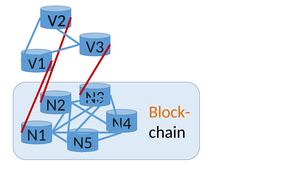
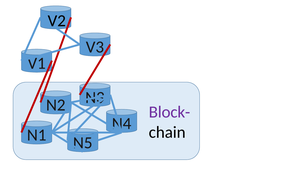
Block- colour: orange -> purple
